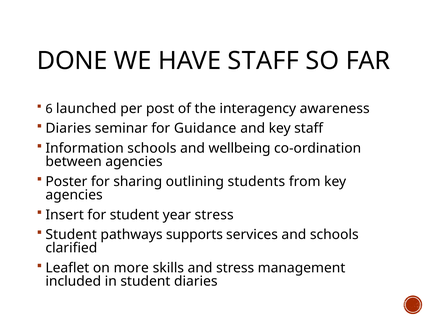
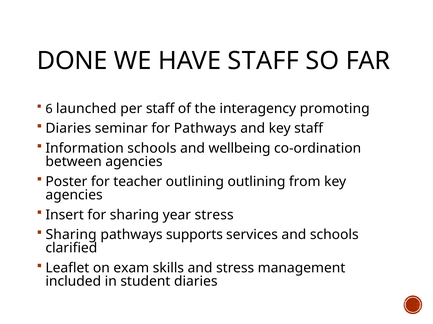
per post: post -> staff
awareness: awareness -> promoting
for Guidance: Guidance -> Pathways
sharing: sharing -> teacher
outlining students: students -> outlining
for student: student -> sharing
Student at (71, 235): Student -> Sharing
more: more -> exam
